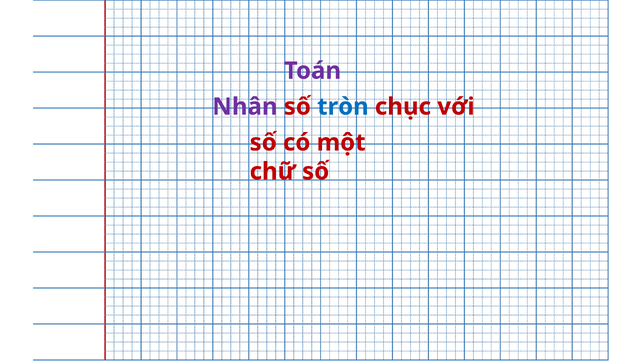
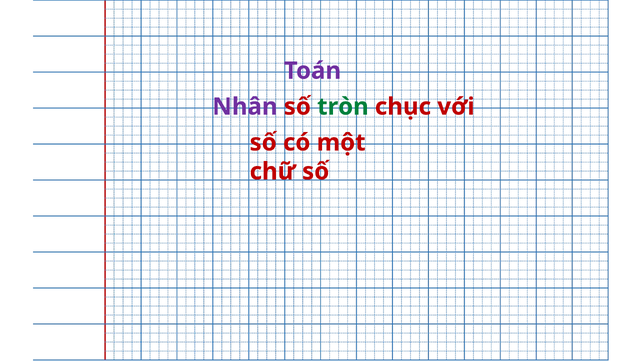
tròn colour: blue -> green
